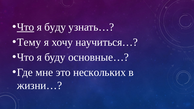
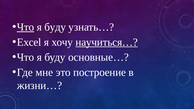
Тему: Тему -> Excel
научиться… underline: none -> present
нескольких: нескольких -> построение
